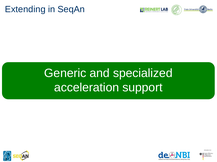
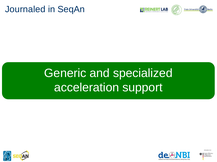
Extending: Extending -> Journaled
